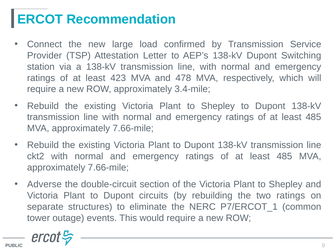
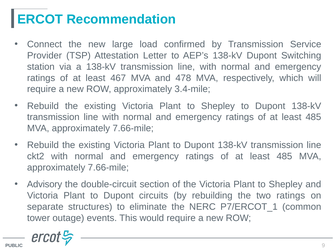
423: 423 -> 467
Adverse: Adverse -> Advisory
